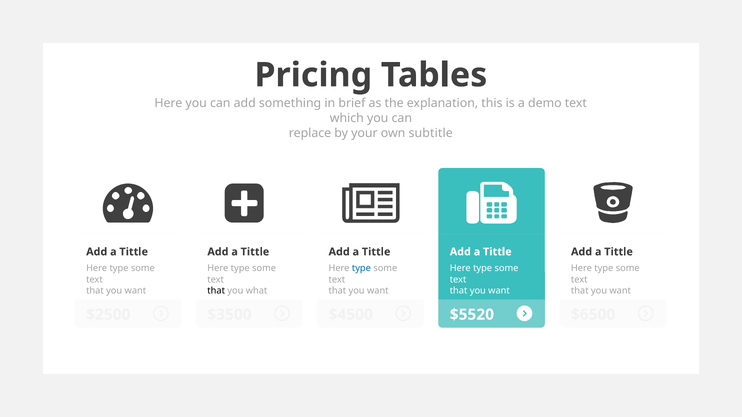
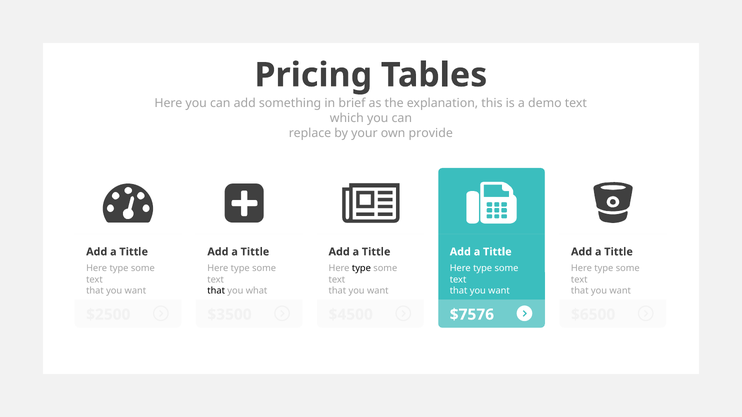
subtitle: subtitle -> provide
type at (361, 269) colour: blue -> black
$5520: $5520 -> $7576
